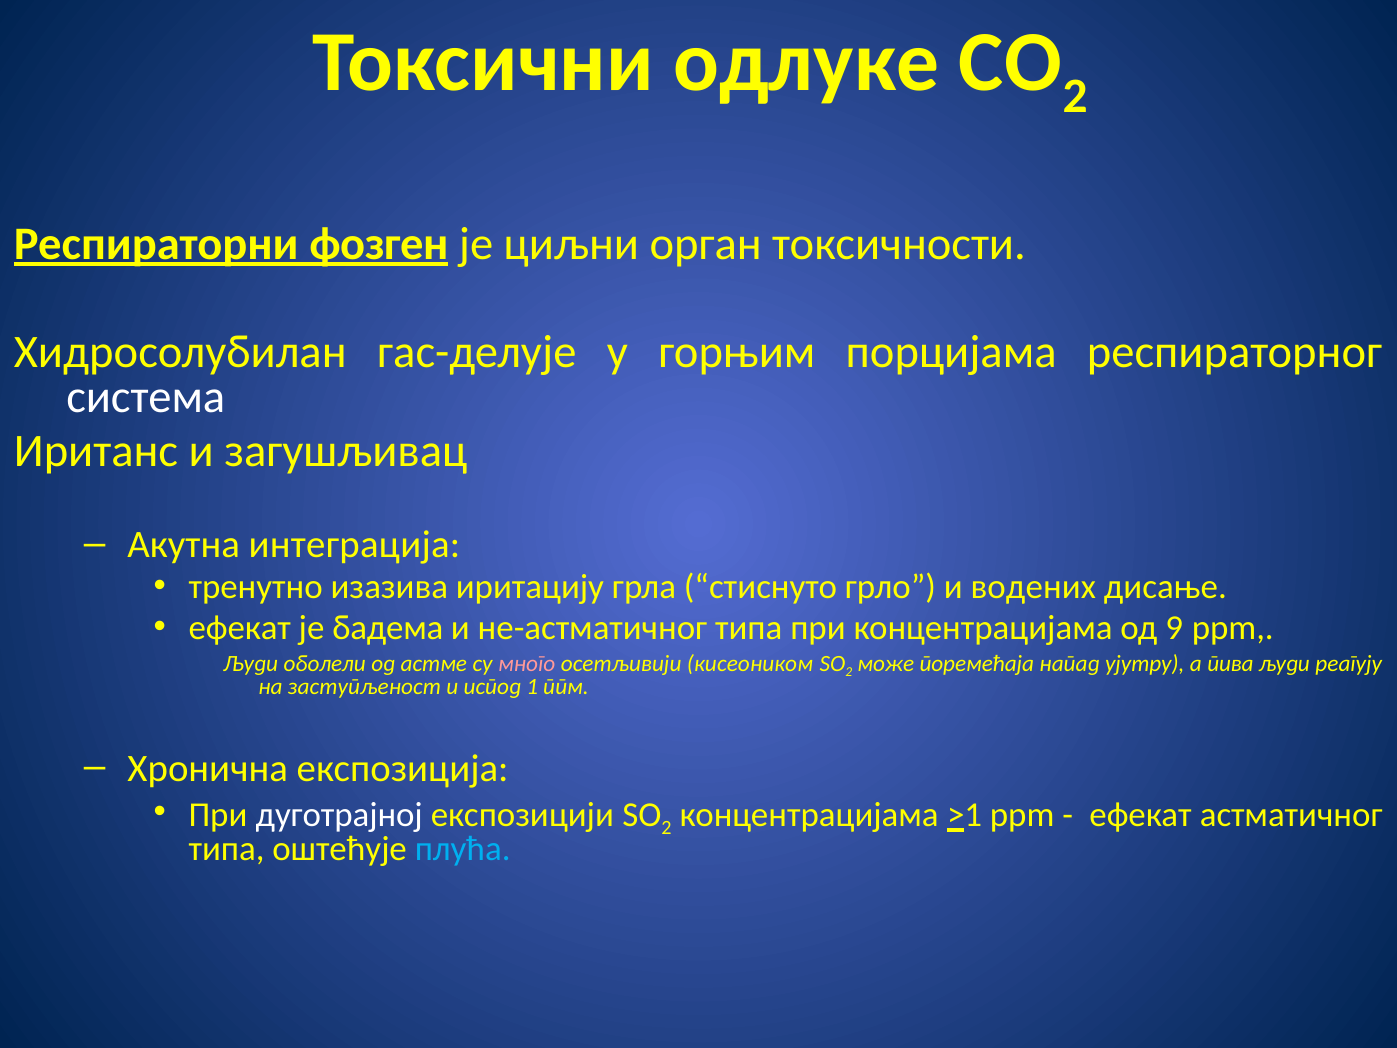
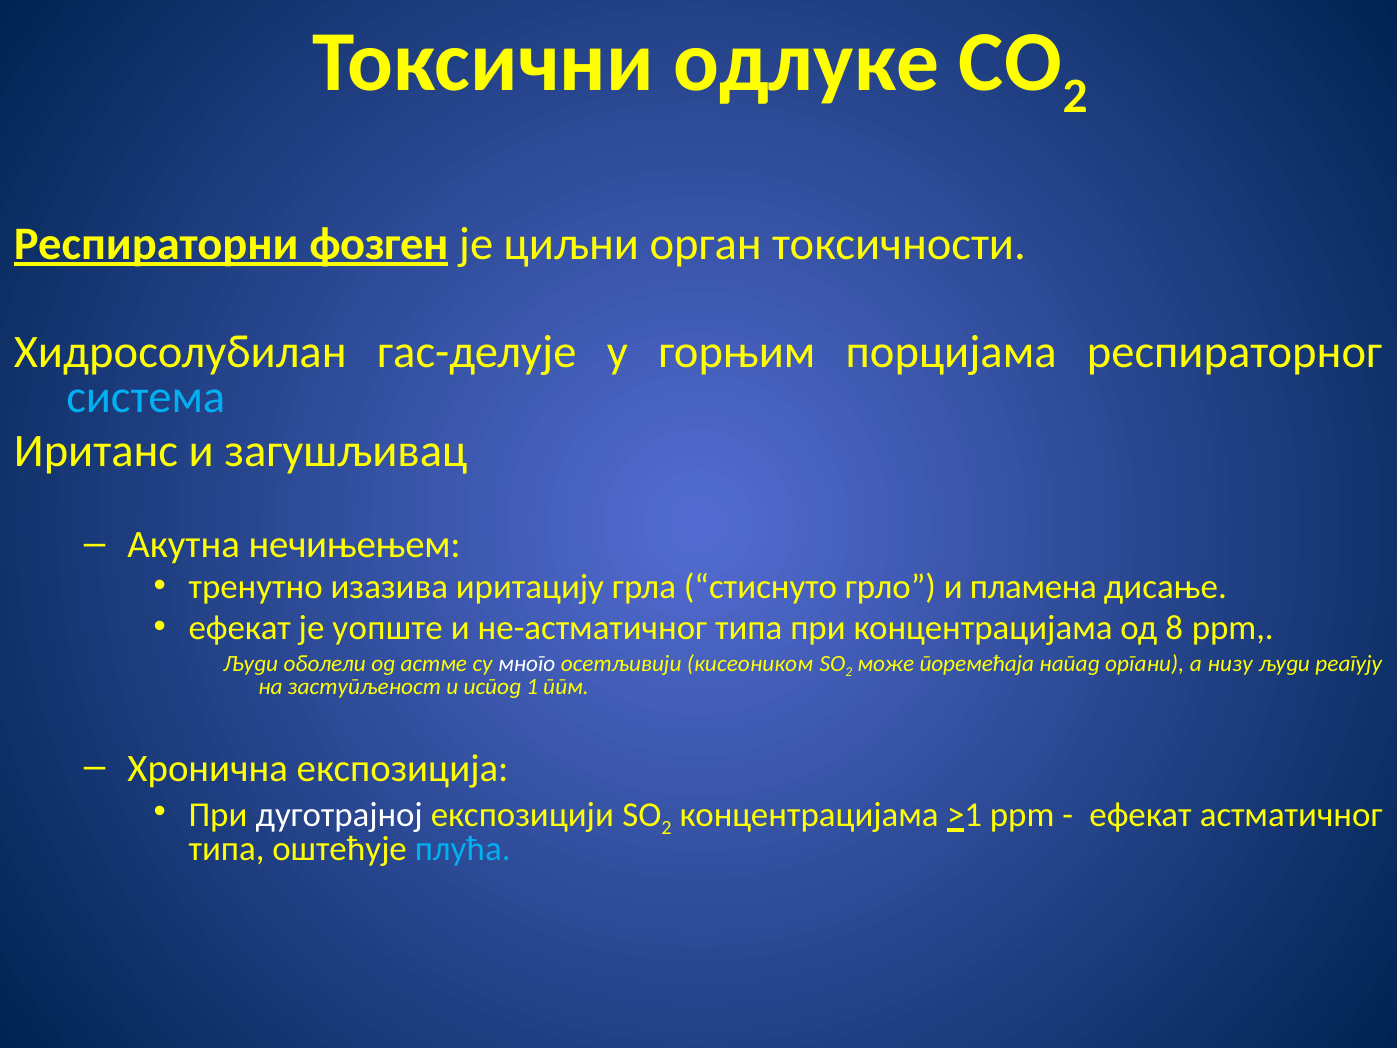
система colour: white -> light blue
интеграција: интеграција -> нечињењем
водених: водених -> пламена
бадема: бадема -> уопште
9: 9 -> 8
много colour: pink -> white
ујутру: ујутру -> органи
пива: пива -> низу
